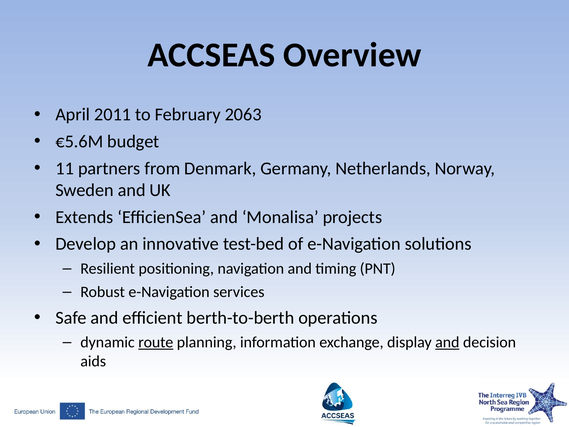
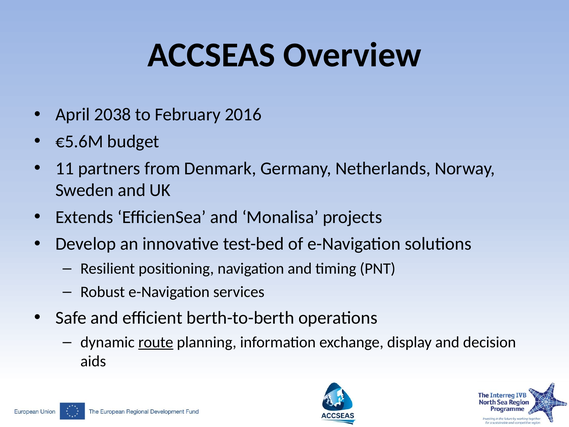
2011: 2011 -> 2038
2063: 2063 -> 2016
and at (447, 342) underline: present -> none
